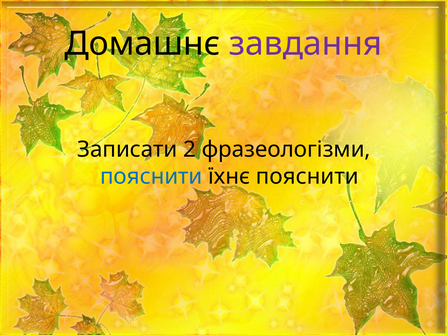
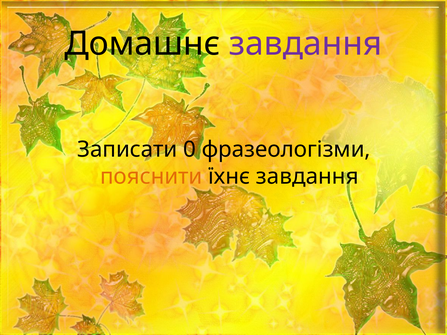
2: 2 -> 0
пояснити at (151, 176) colour: blue -> orange
їхнє пояснити: пояснити -> завдання
